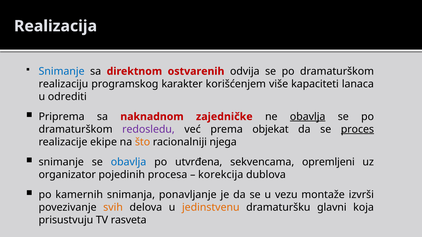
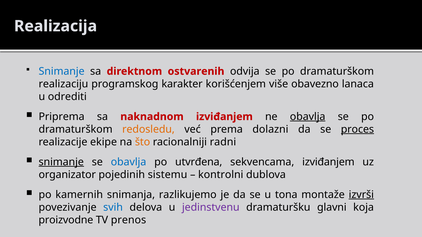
kapaciteti: kapaciteti -> obavezno
naknadnom zajedničke: zajedničke -> izviđanjem
redosledu colour: purple -> orange
objekat: objekat -> dolazni
njega: njega -> radni
snimanje at (61, 162) underline: none -> present
sekvencama opremljeni: opremljeni -> izviđanjem
procesa: procesa -> sistemu
korekcija: korekcija -> kontrolni
ponavljanje: ponavljanje -> razlikujemo
vezu: vezu -> tona
izvrši underline: none -> present
svih colour: orange -> blue
jedinstvenu colour: orange -> purple
prisustvuju: prisustvuju -> proizvodne
rasveta: rasveta -> prenos
